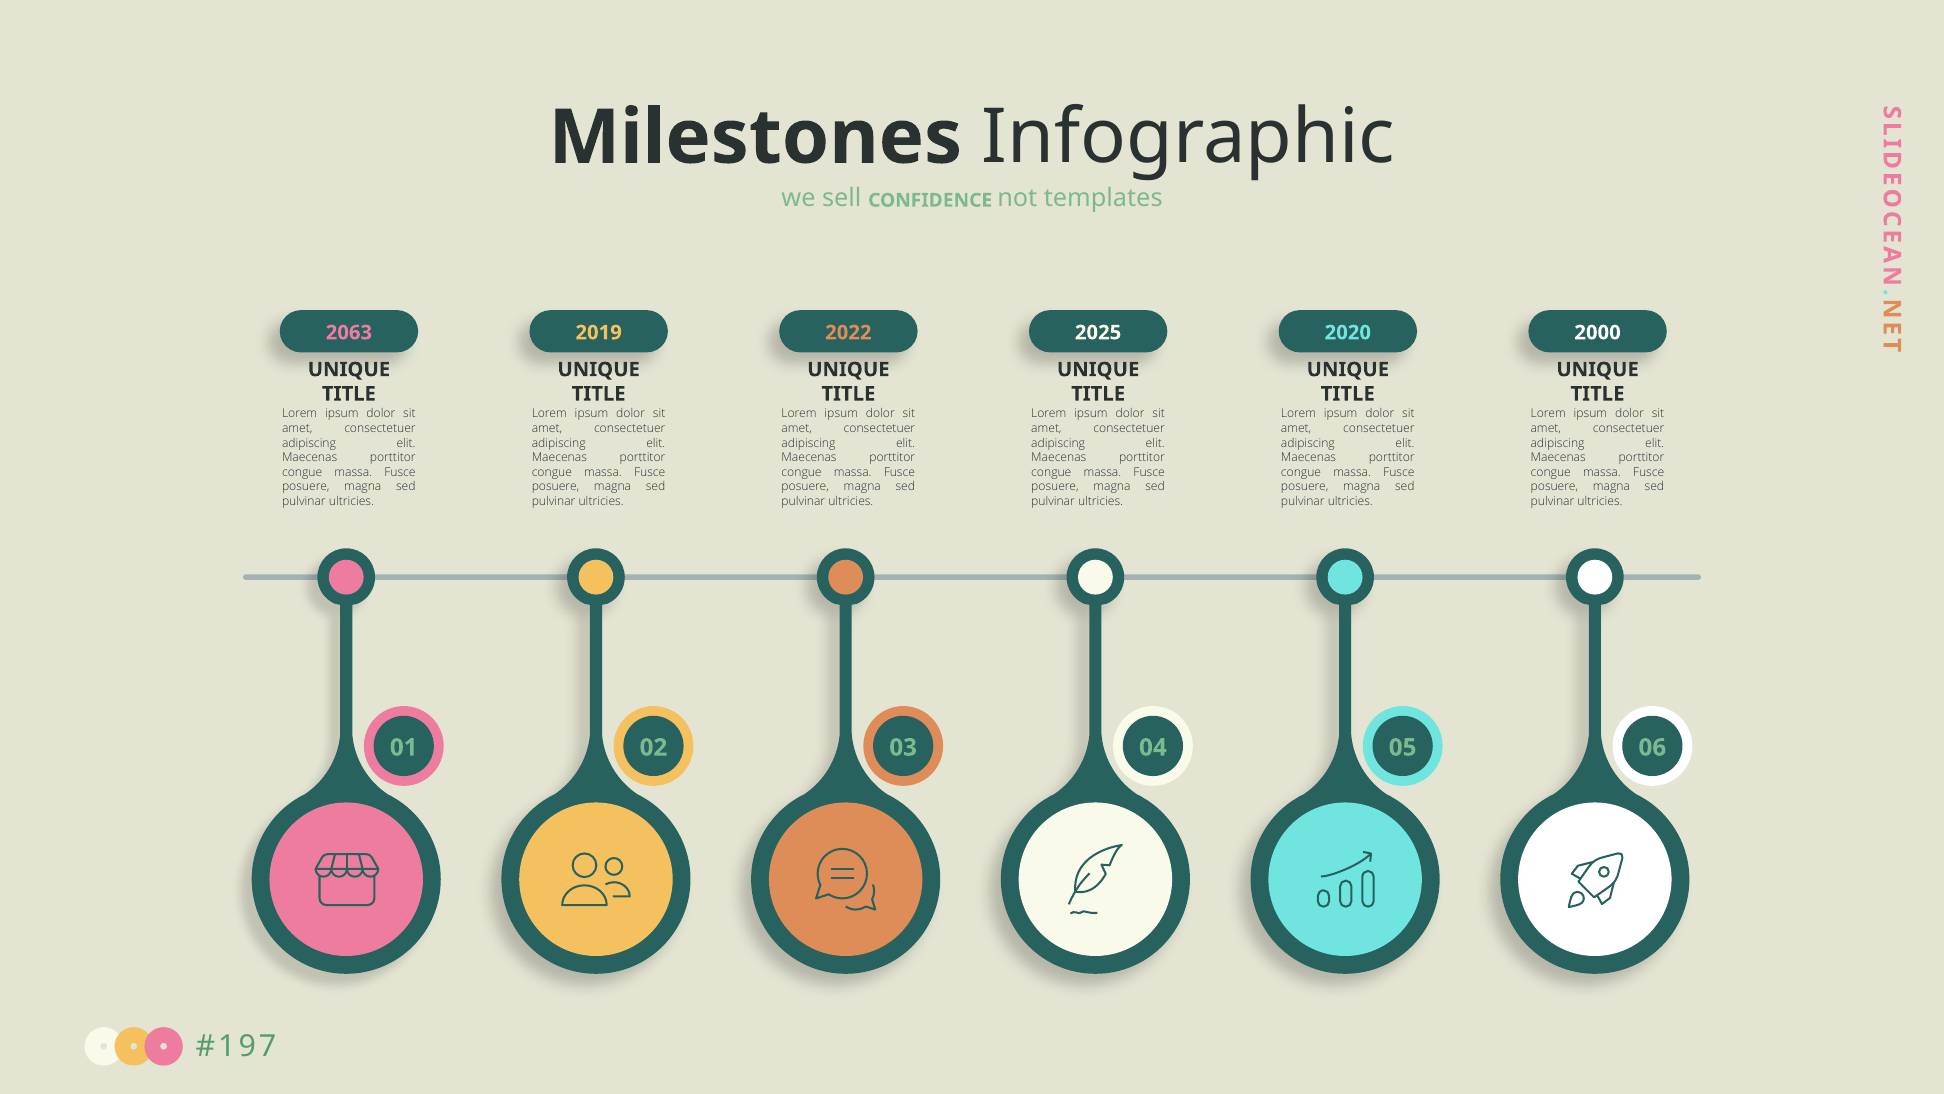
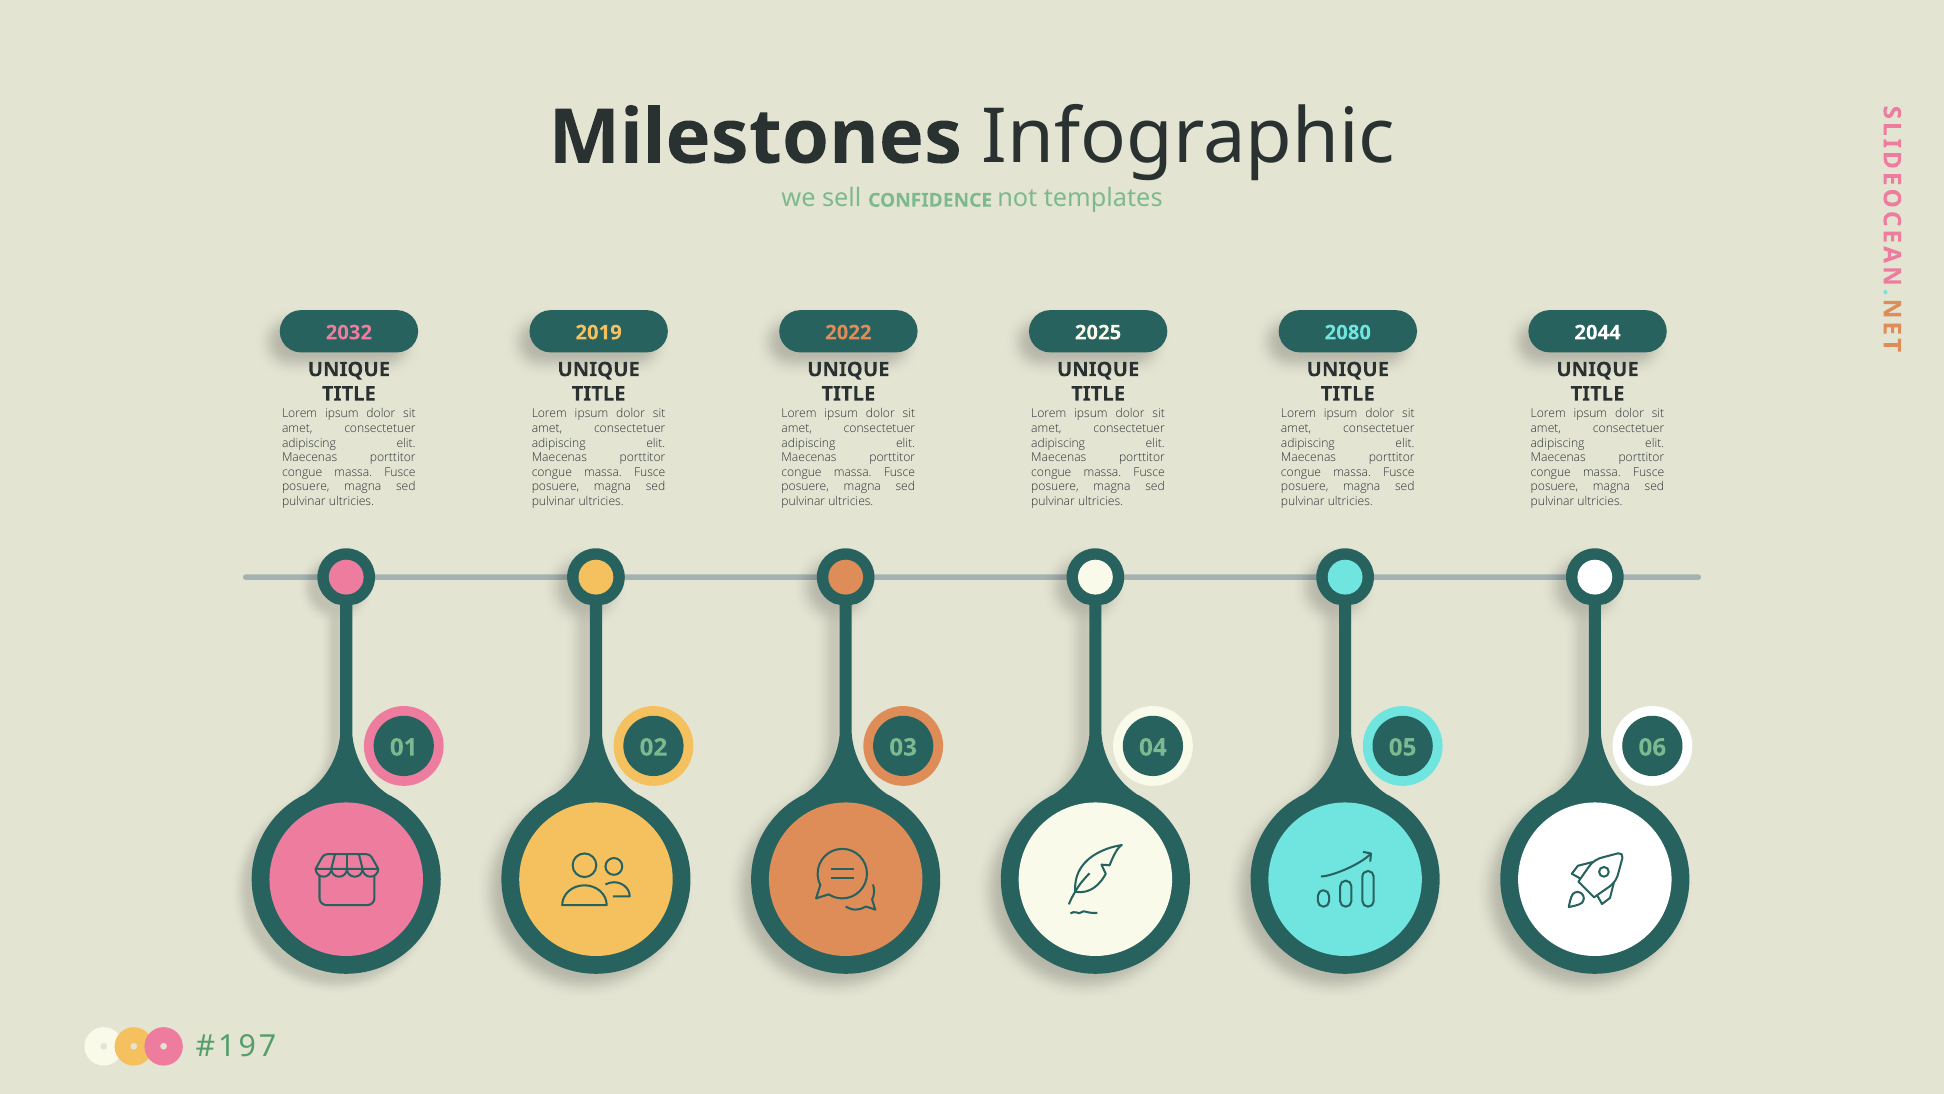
2063: 2063 -> 2032
2020: 2020 -> 2080
2000: 2000 -> 2044
